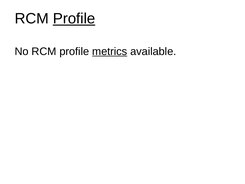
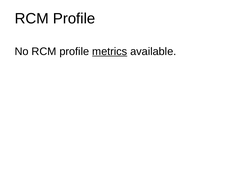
Profile at (74, 19) underline: present -> none
